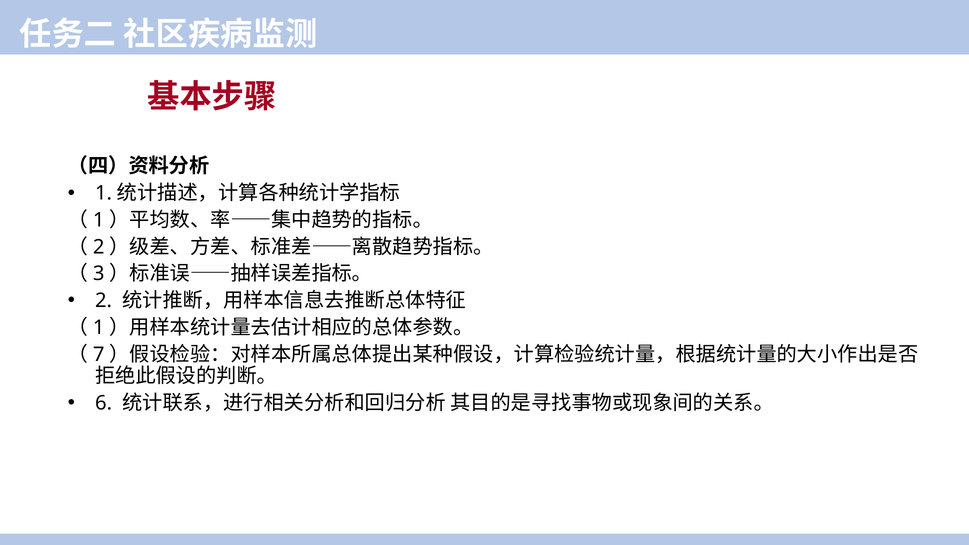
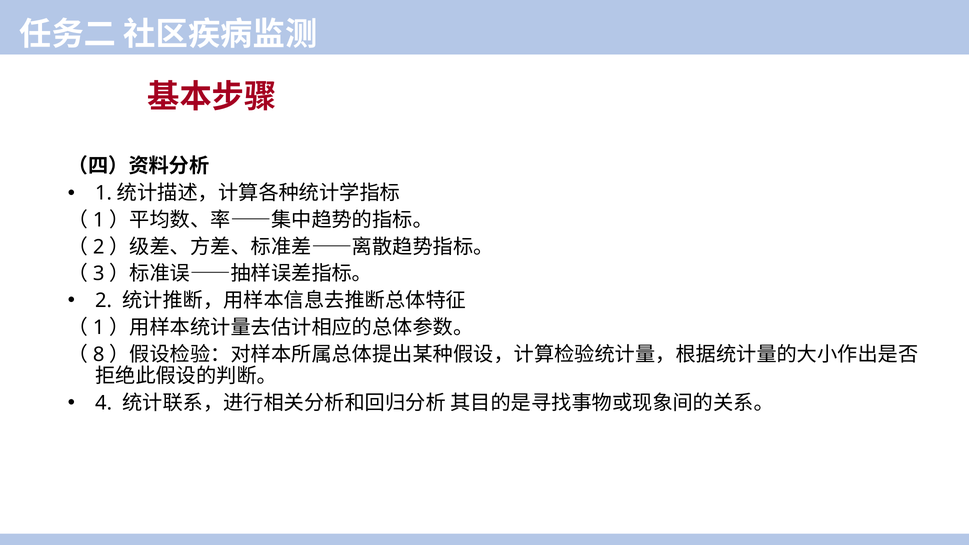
7: 7 -> 8
6: 6 -> 4
